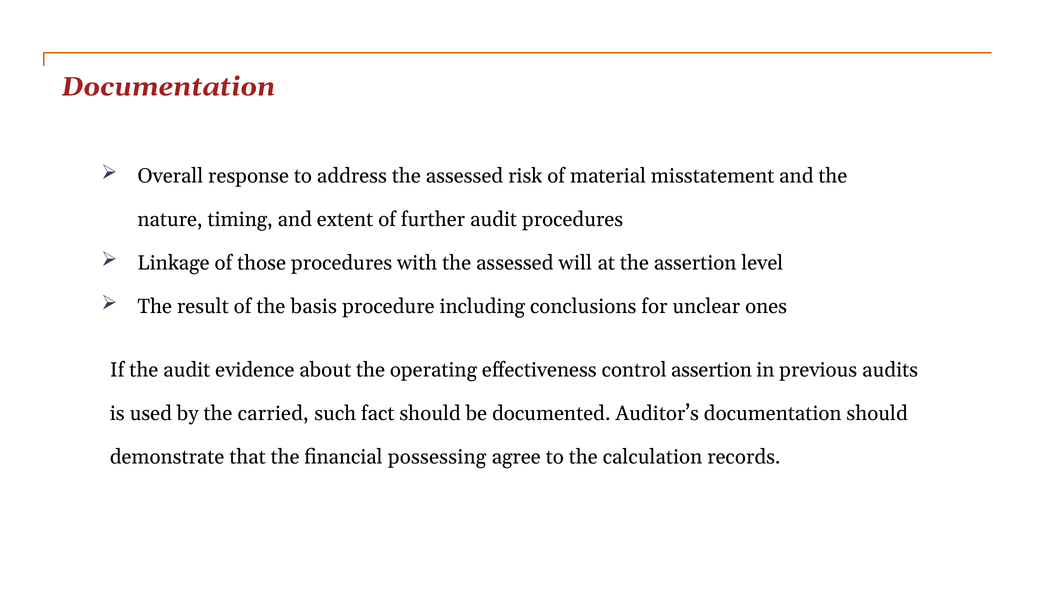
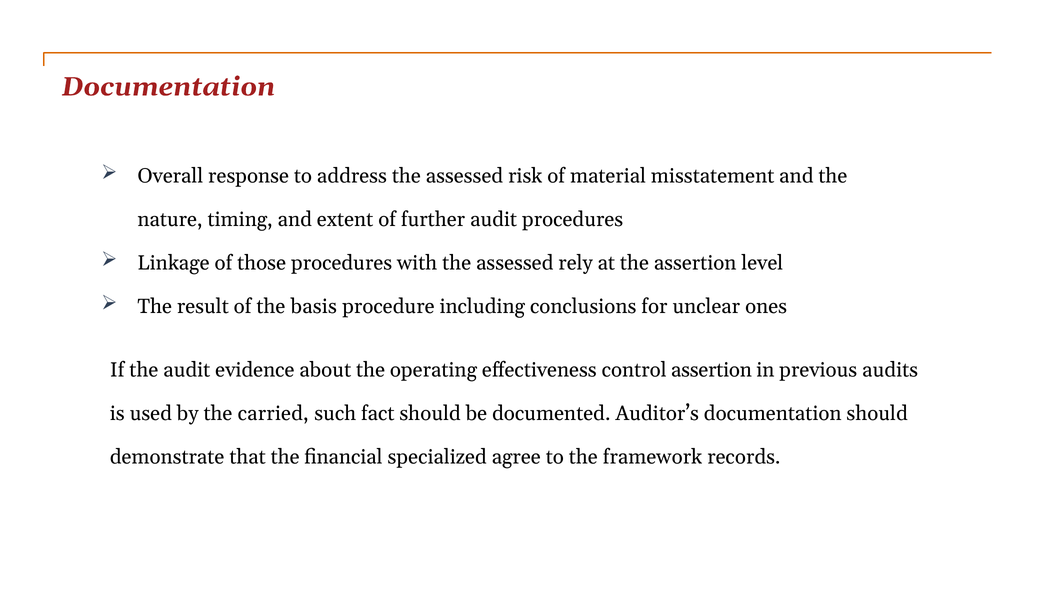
will: will -> rely
possessing: possessing -> specialized
calculation: calculation -> framework
